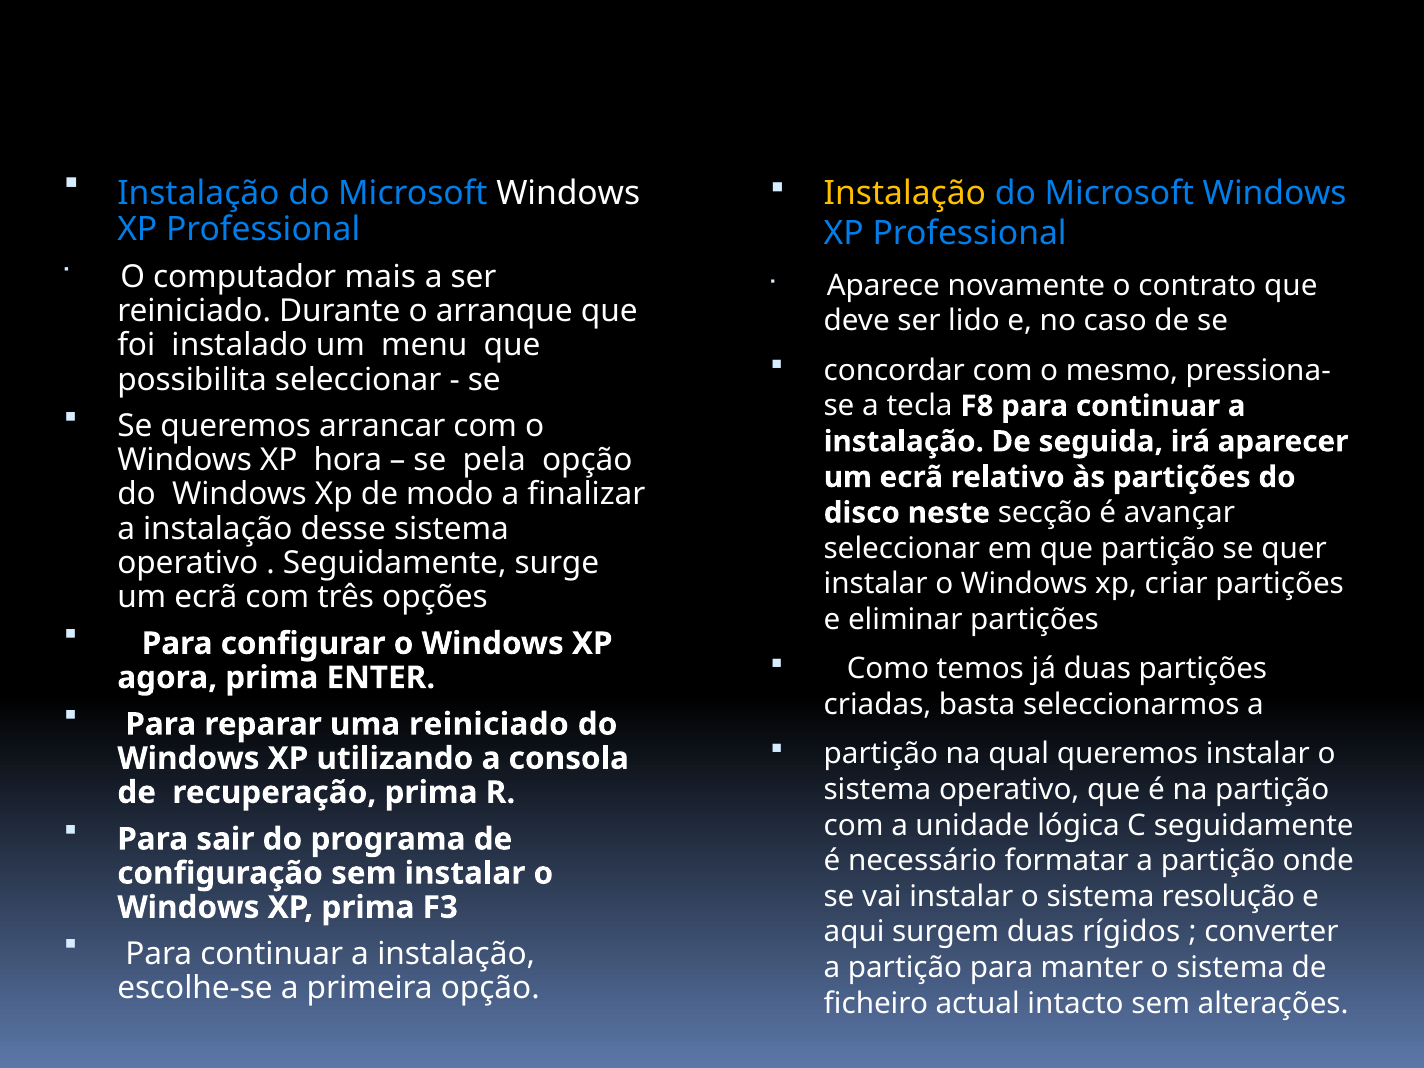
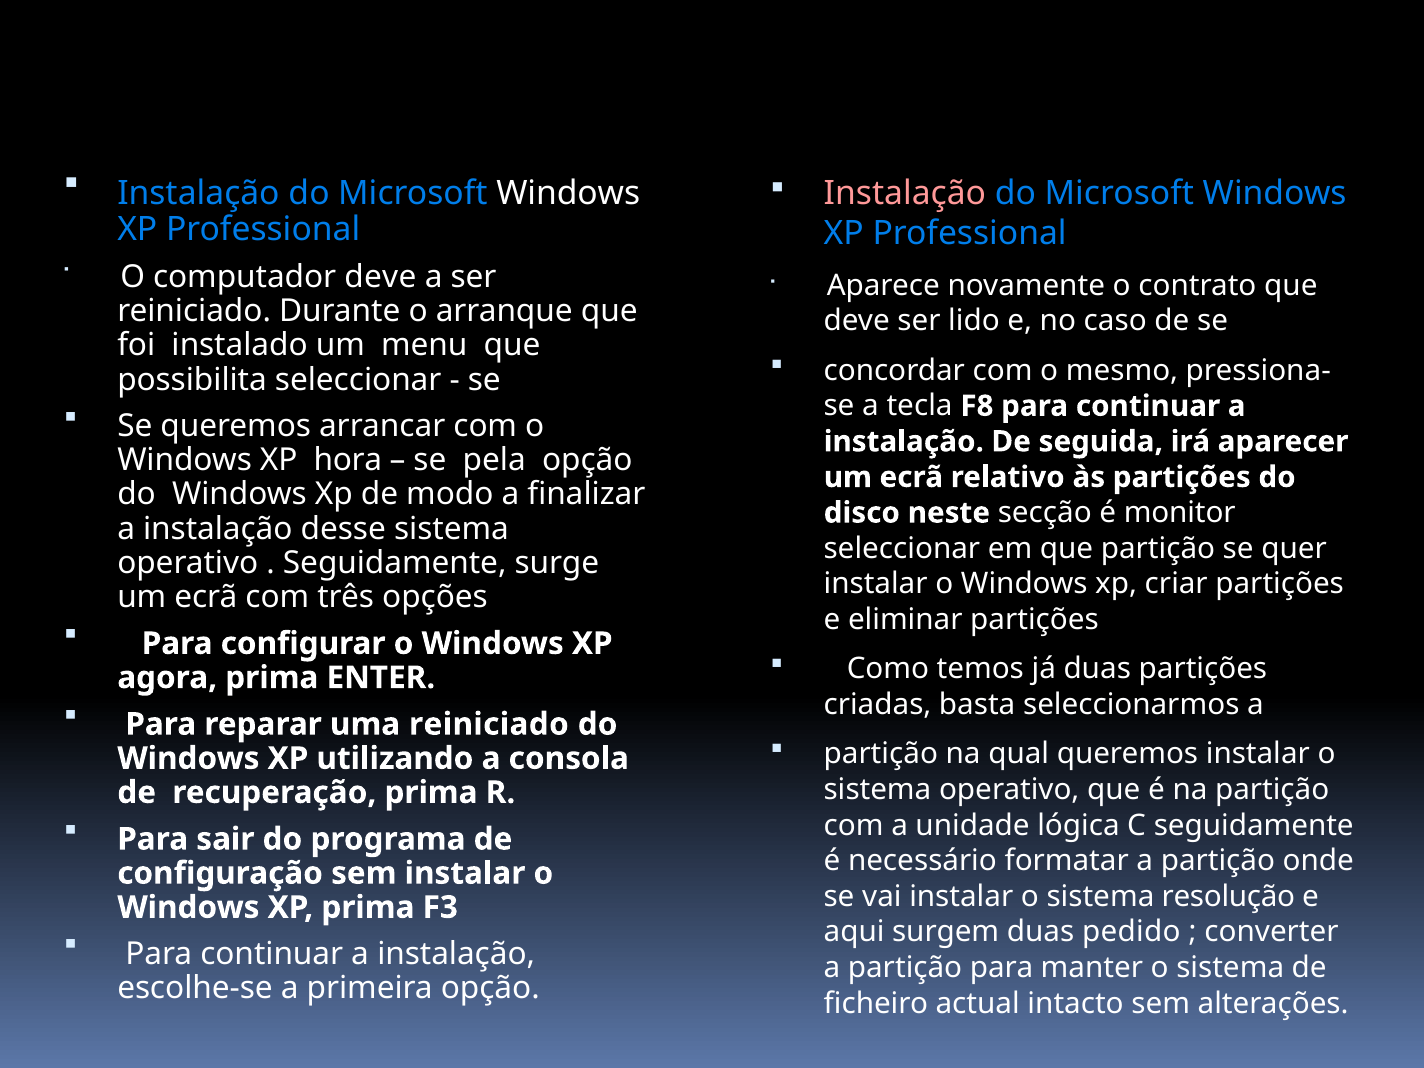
Instalação at (905, 193) colour: yellow -> pink
computador mais: mais -> deve
avançar: avançar -> monitor
rígidos: rígidos -> pedido
